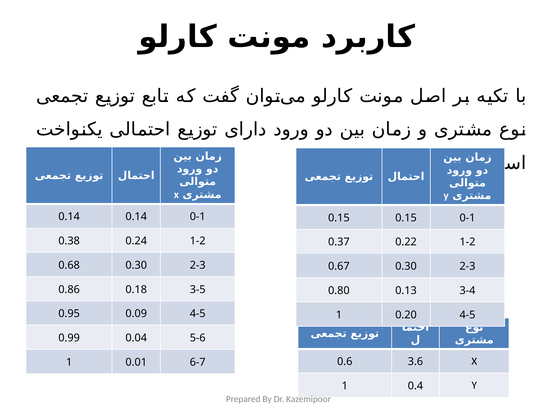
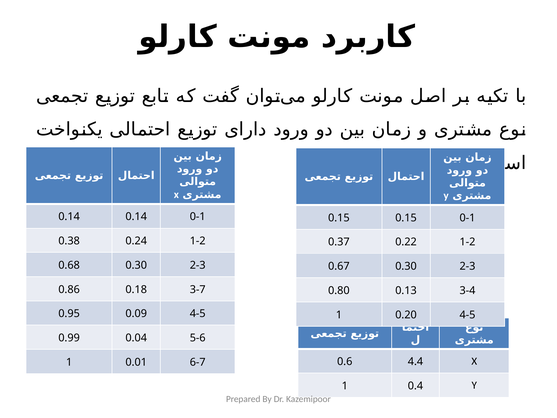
3-5: 3-5 -> 3-7
3.6: 3.6 -> 4.4
